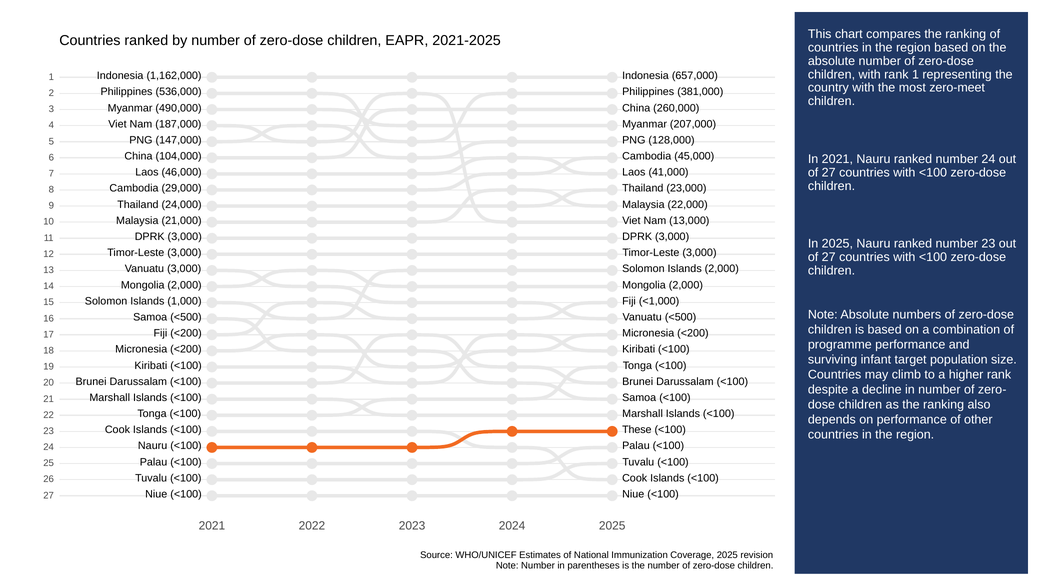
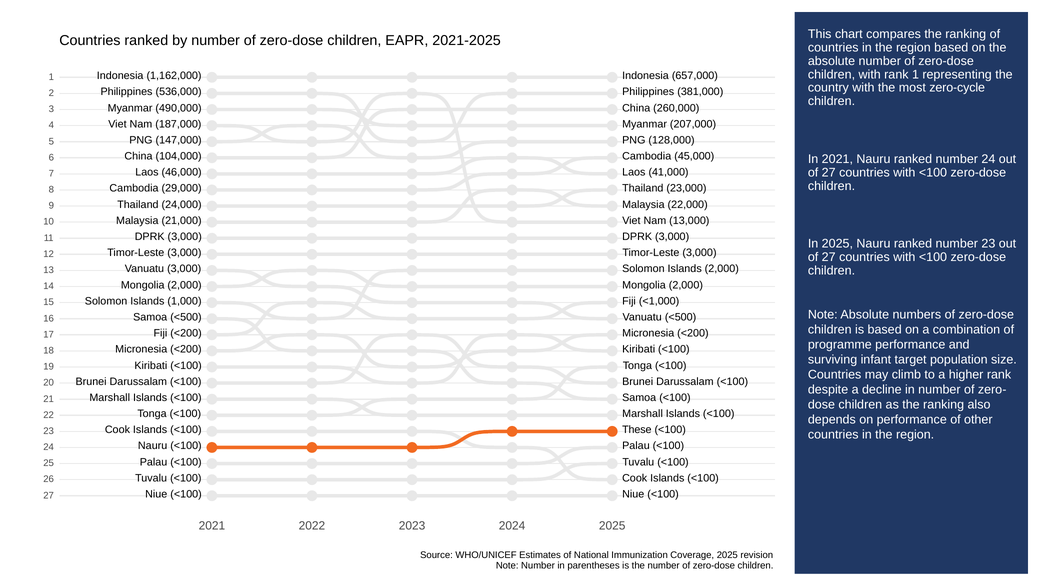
zero-meet: zero-meet -> zero-cycle
